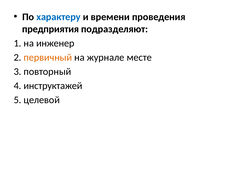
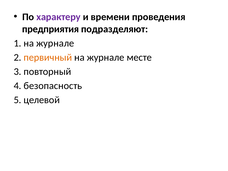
характеру colour: blue -> purple
1 на инженер: инженер -> журнале
инструктажей: инструктажей -> безопасность
